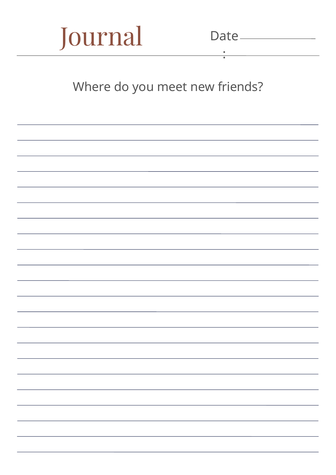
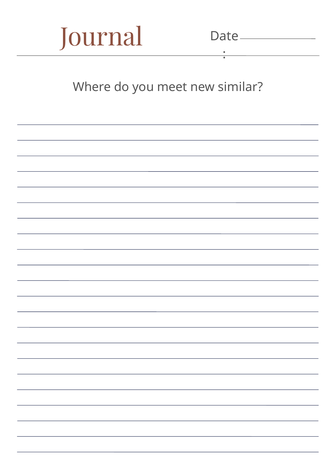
friends: friends -> similar
